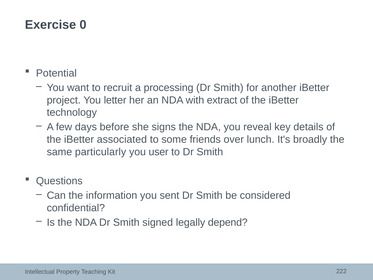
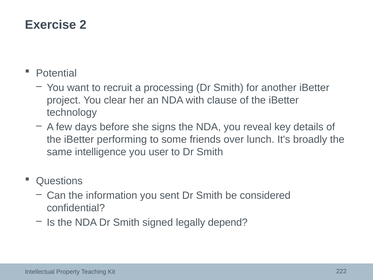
0: 0 -> 2
letter: letter -> clear
extract: extract -> clause
associated: associated -> performing
particularly: particularly -> intelligence
